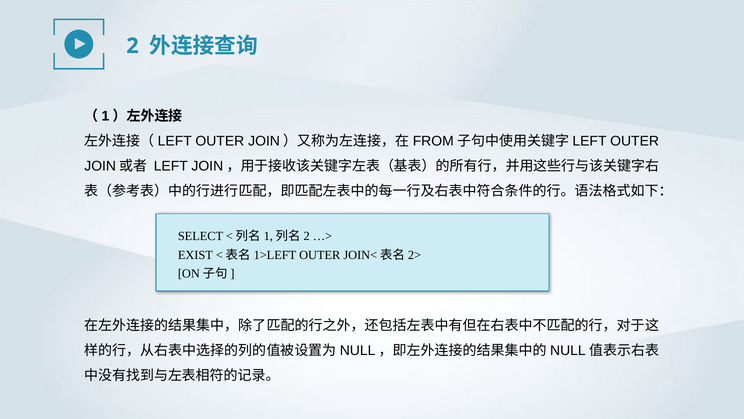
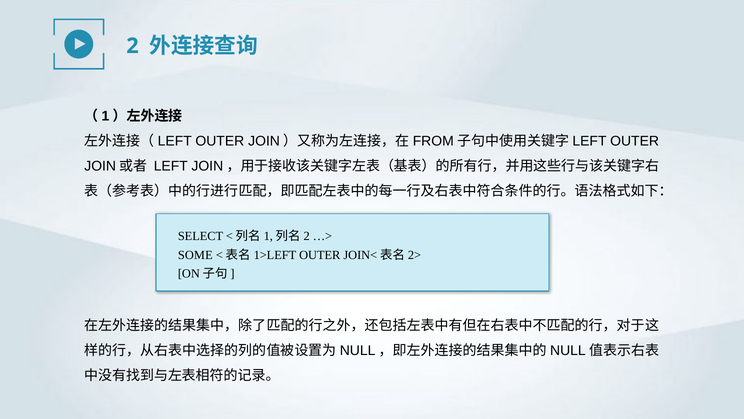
EXIST: EXIST -> SOME
